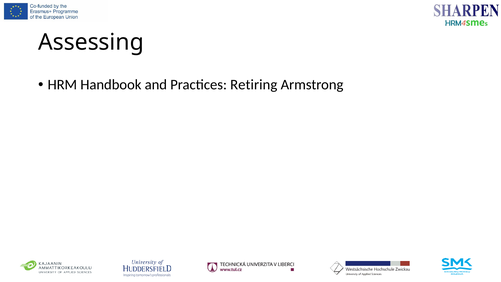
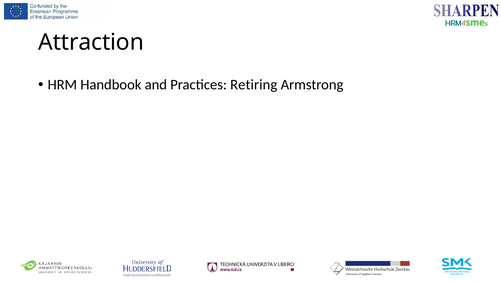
Assessing: Assessing -> Attraction
